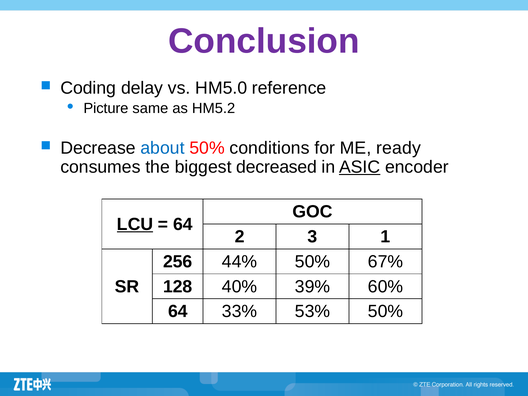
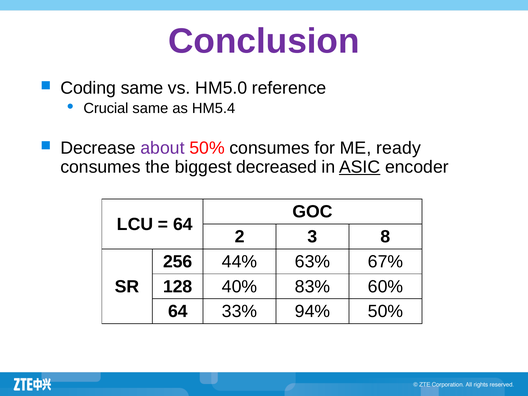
Coding delay: delay -> same
Picture: Picture -> Crucial
HM5.2: HM5.2 -> HM5.4
about colour: blue -> purple
50% conditions: conditions -> consumes
LCU underline: present -> none
1: 1 -> 8
44% 50%: 50% -> 63%
39%: 39% -> 83%
53%: 53% -> 94%
